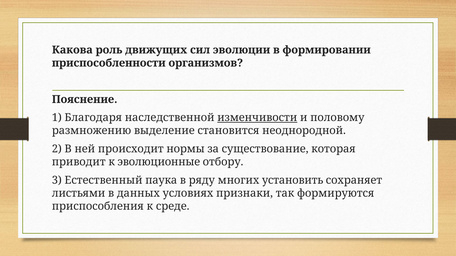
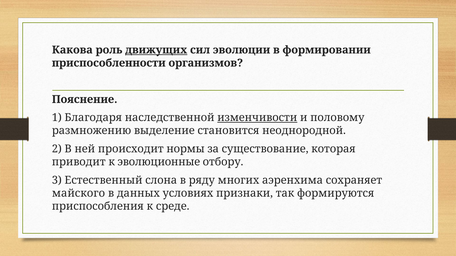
движущих underline: none -> present
паука: паука -> слона
установить: установить -> аэренхима
листьями: листьями -> майского
